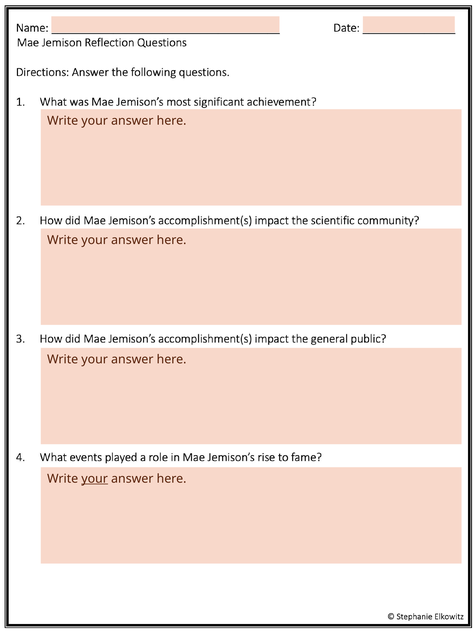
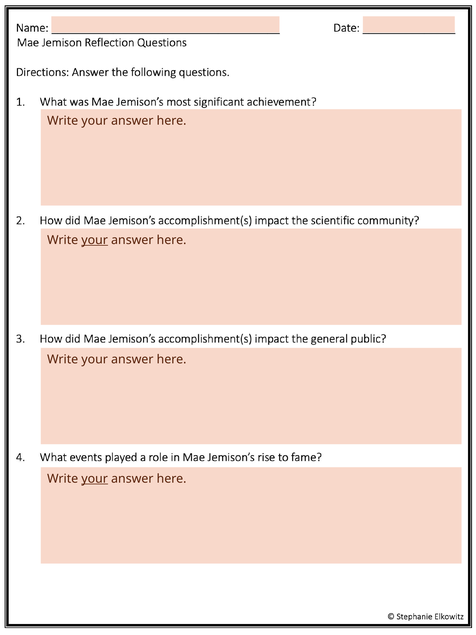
your at (95, 240) underline: none -> present
